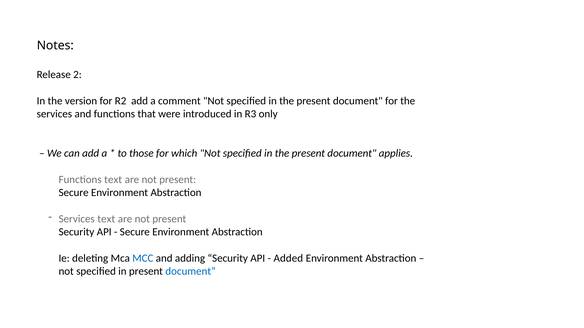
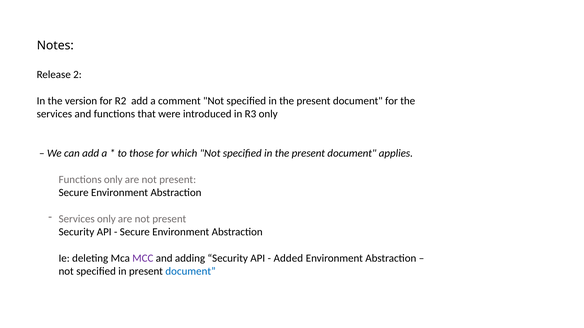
Functions text: text -> only
Services text: text -> only
MCC colour: blue -> purple
